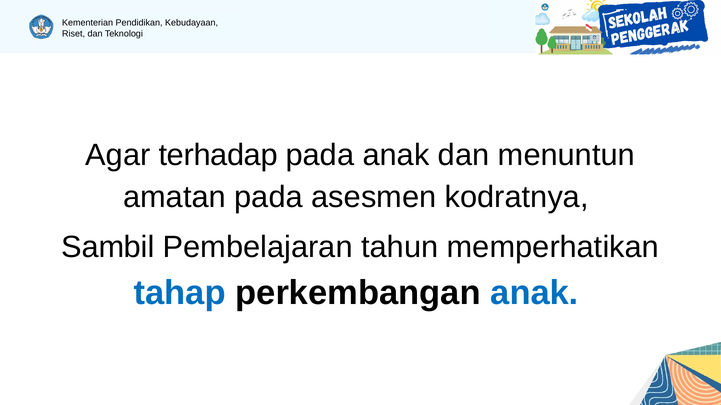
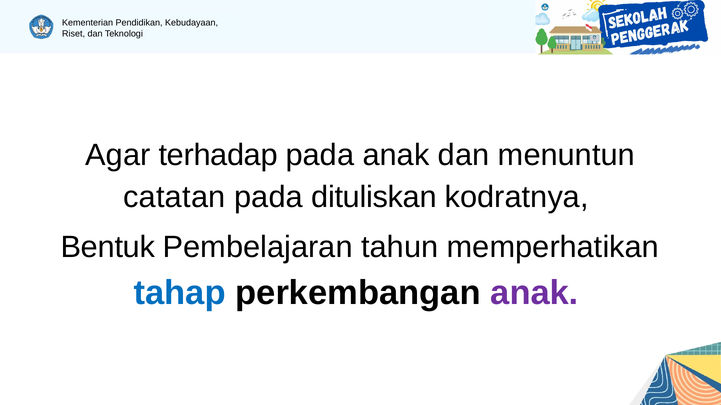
amatan: amatan -> catatan
asesmen: asesmen -> dituliskan
Sambil: Sambil -> Bentuk
anak at (534, 293) colour: blue -> purple
